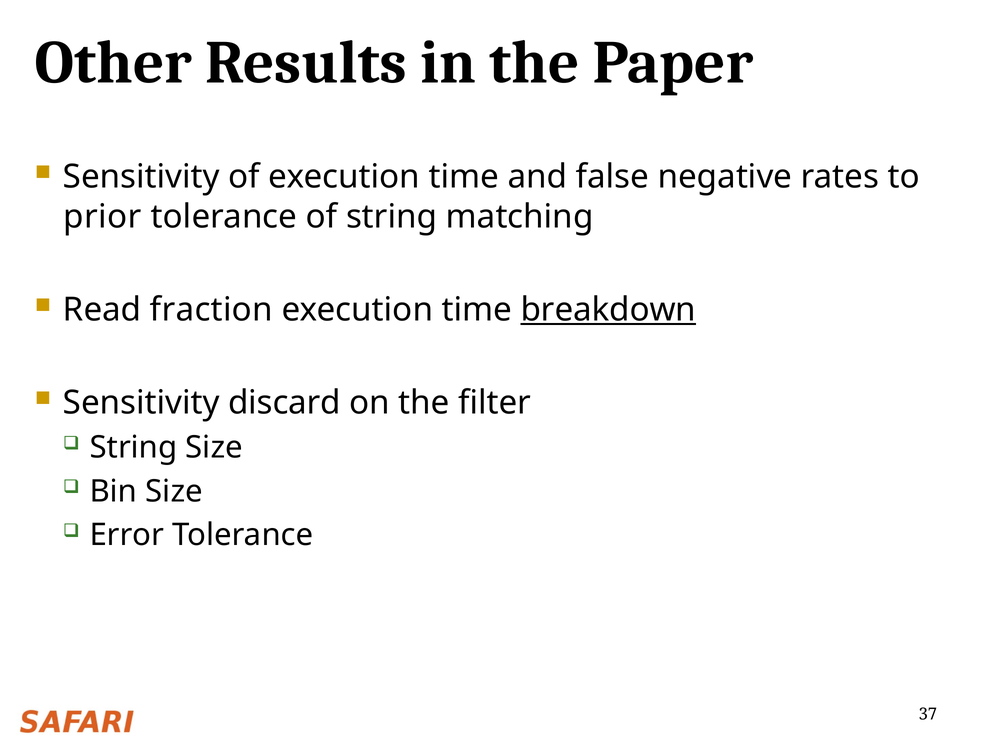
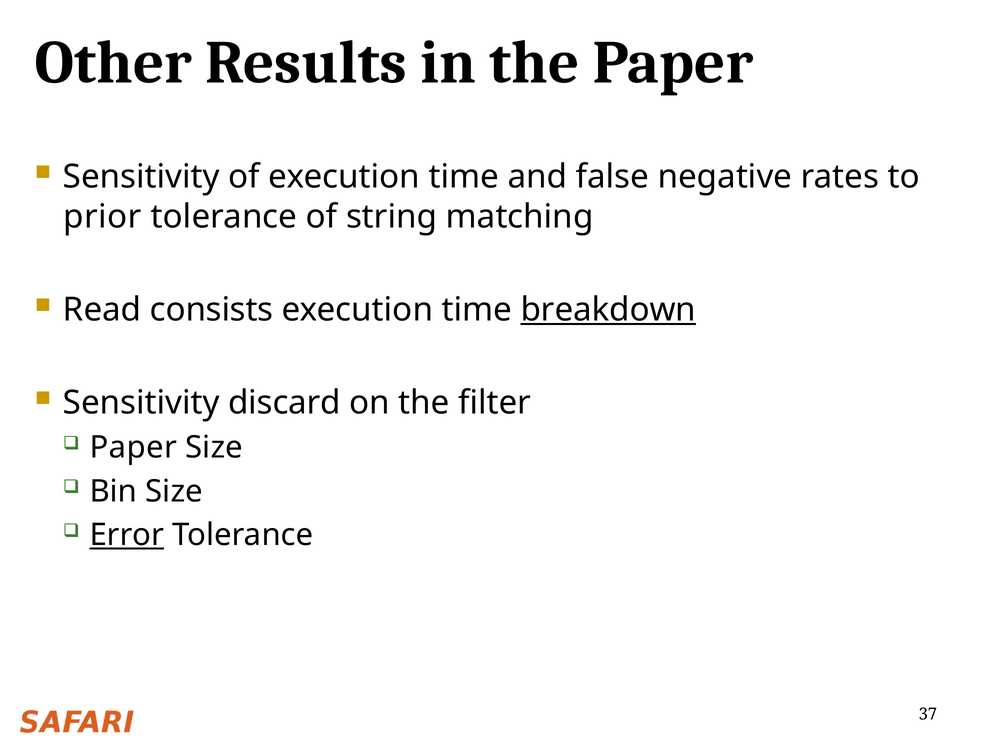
fraction: fraction -> consists
String at (133, 447): String -> Paper
Error underline: none -> present
